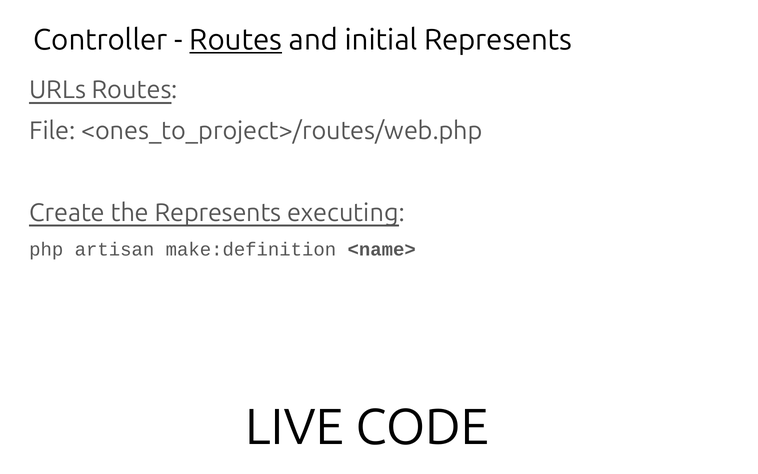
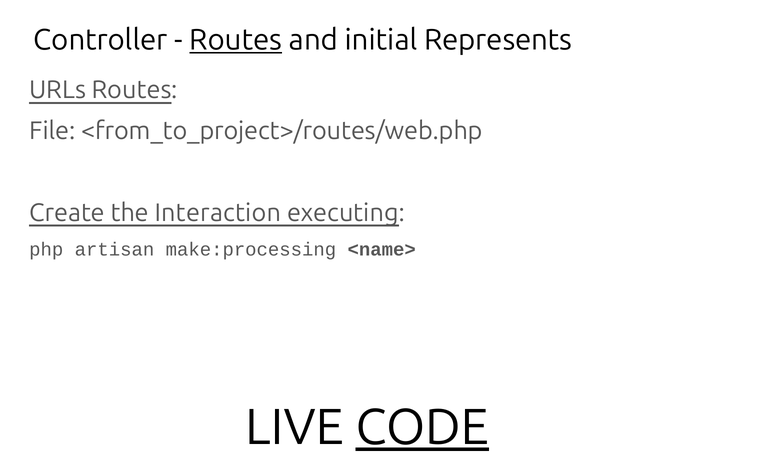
<ones_to_project>/routes/web.php: <ones_to_project>/routes/web.php -> <from_to_project>/routes/web.php
the Represents: Represents -> Interaction
make:definition: make:definition -> make:processing
CODE underline: none -> present
